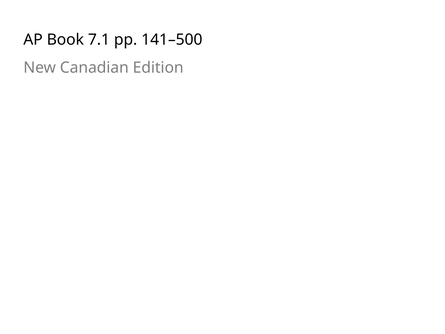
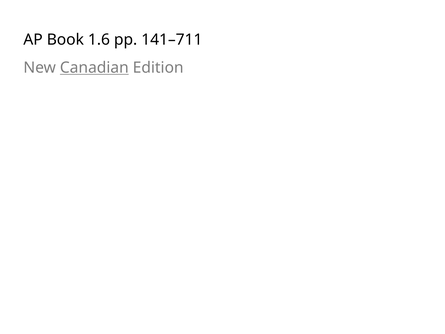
7.1: 7.1 -> 1.6
141–500: 141–500 -> 141–711
Canadian underline: none -> present
